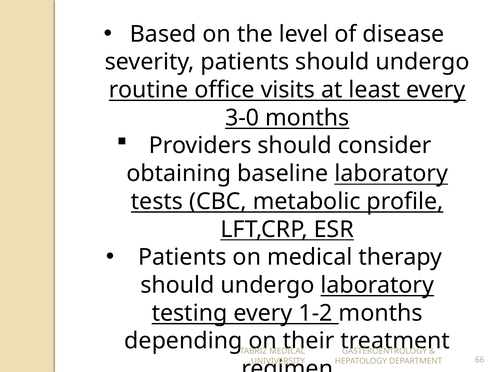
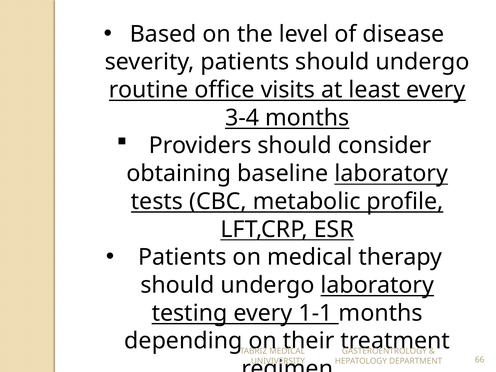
3-0: 3-0 -> 3-4
1-2: 1-2 -> 1-1
